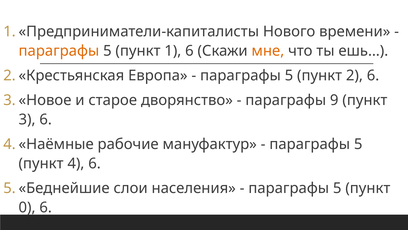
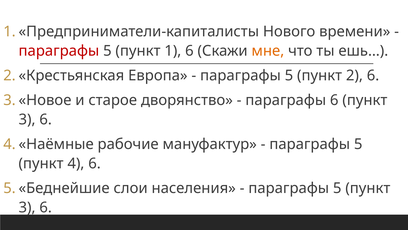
параграфы at (59, 51) colour: orange -> red
параграфы 9: 9 -> 6
0 at (27, 207): 0 -> 3
